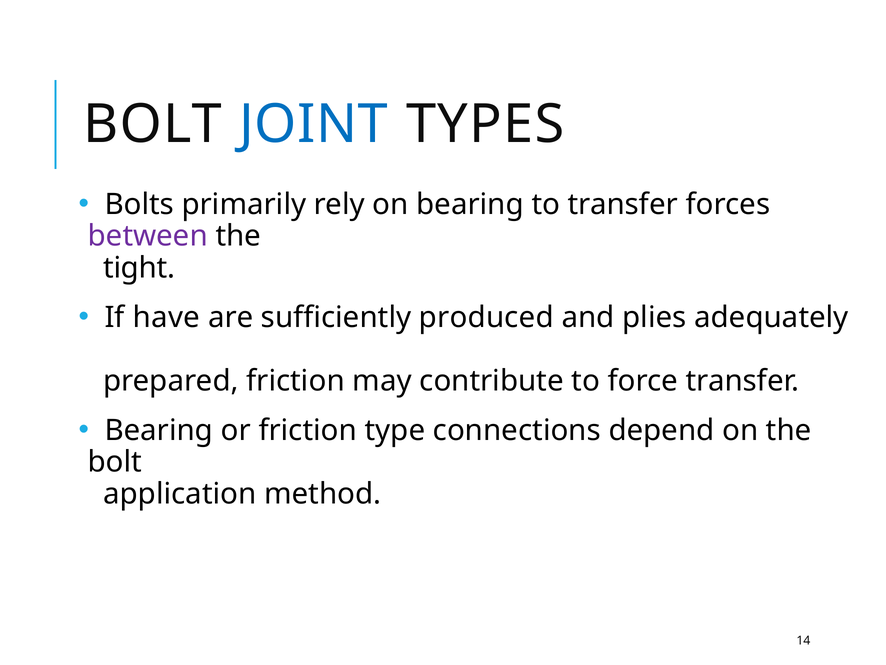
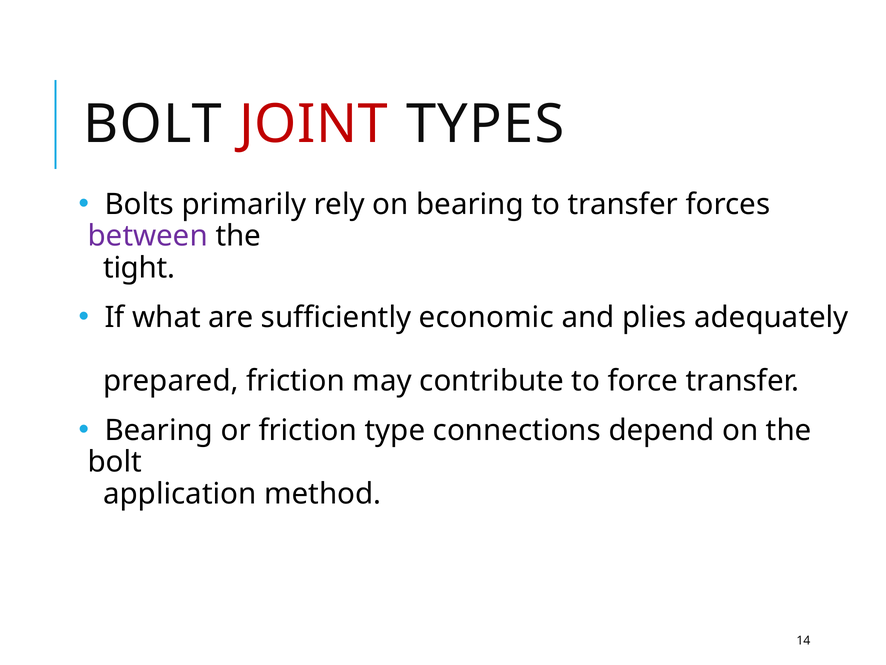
JOINT colour: blue -> red
have: have -> what
produced: produced -> economic
